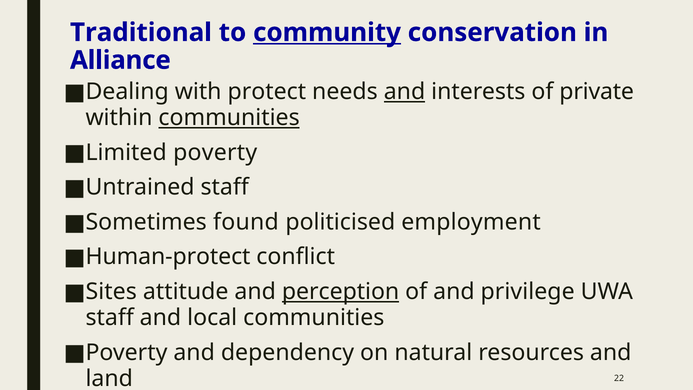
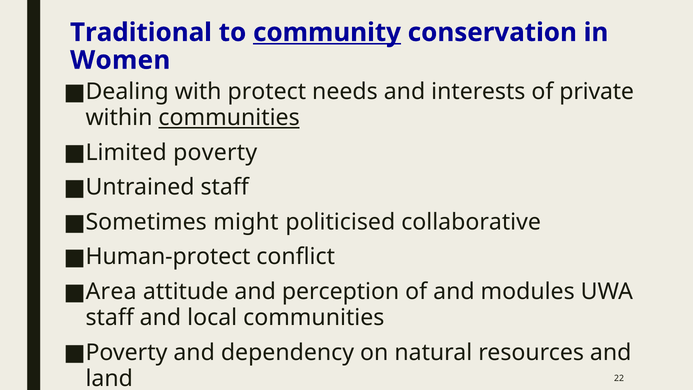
Alliance: Alliance -> Women
and at (404, 92) underline: present -> none
found: found -> might
employment: employment -> collaborative
Sites: Sites -> Area
perception underline: present -> none
privilege: privilege -> modules
